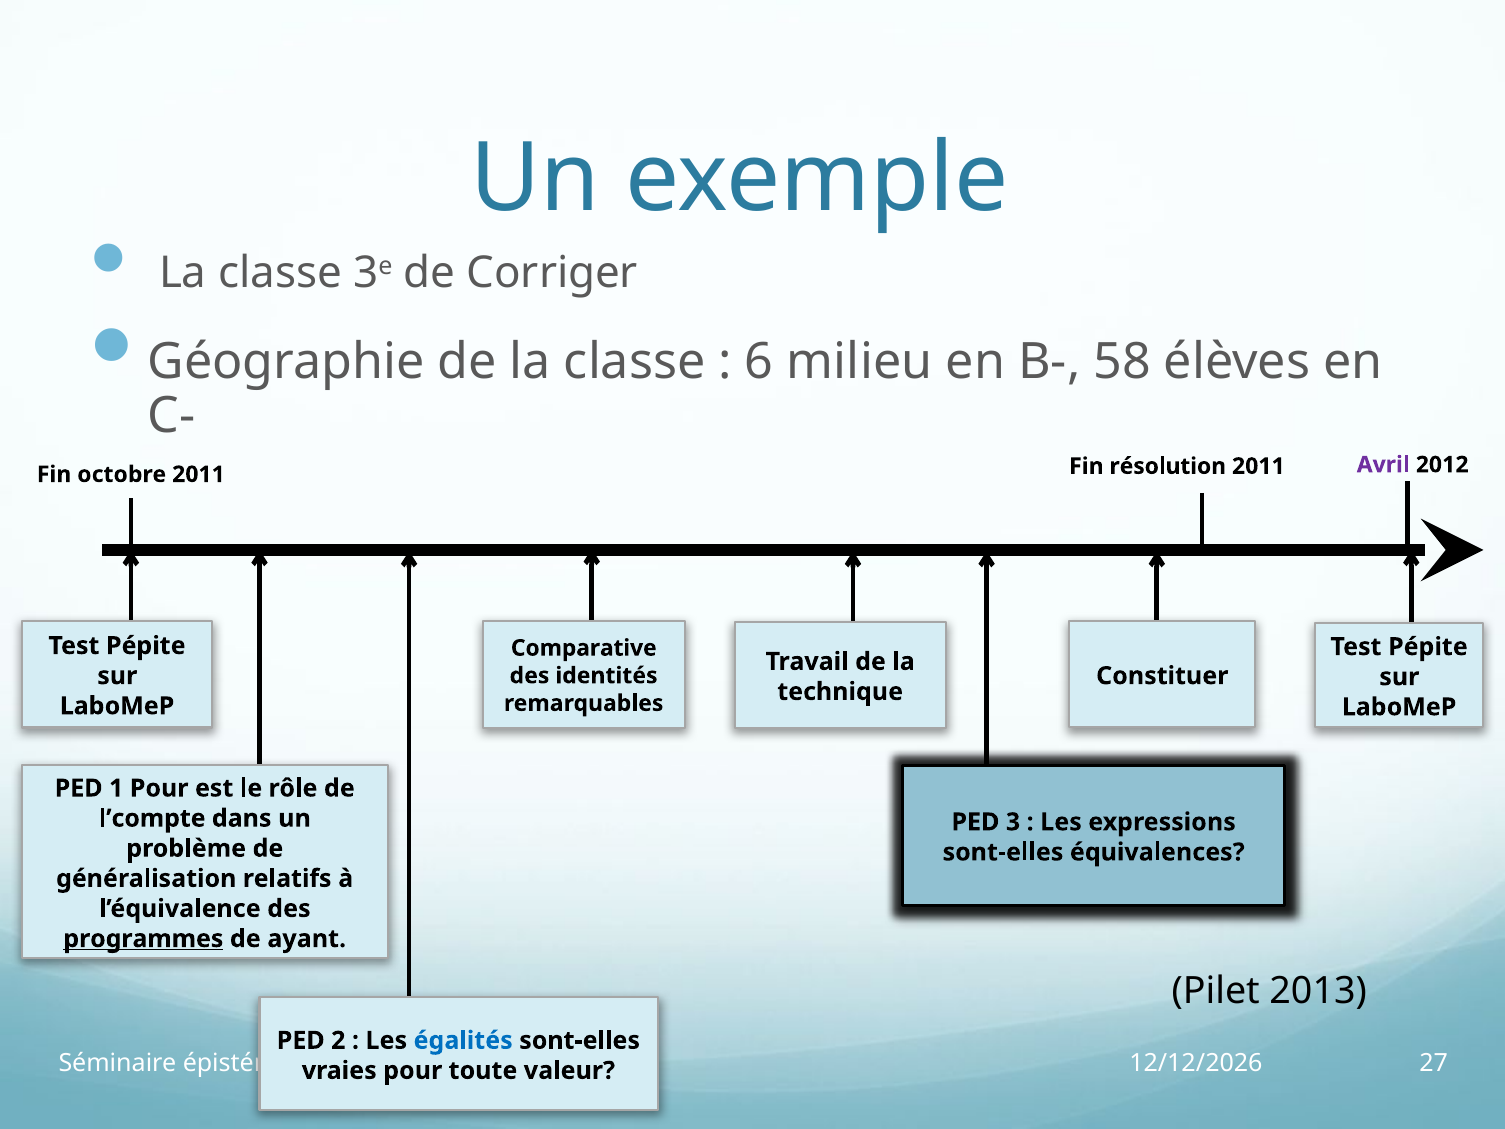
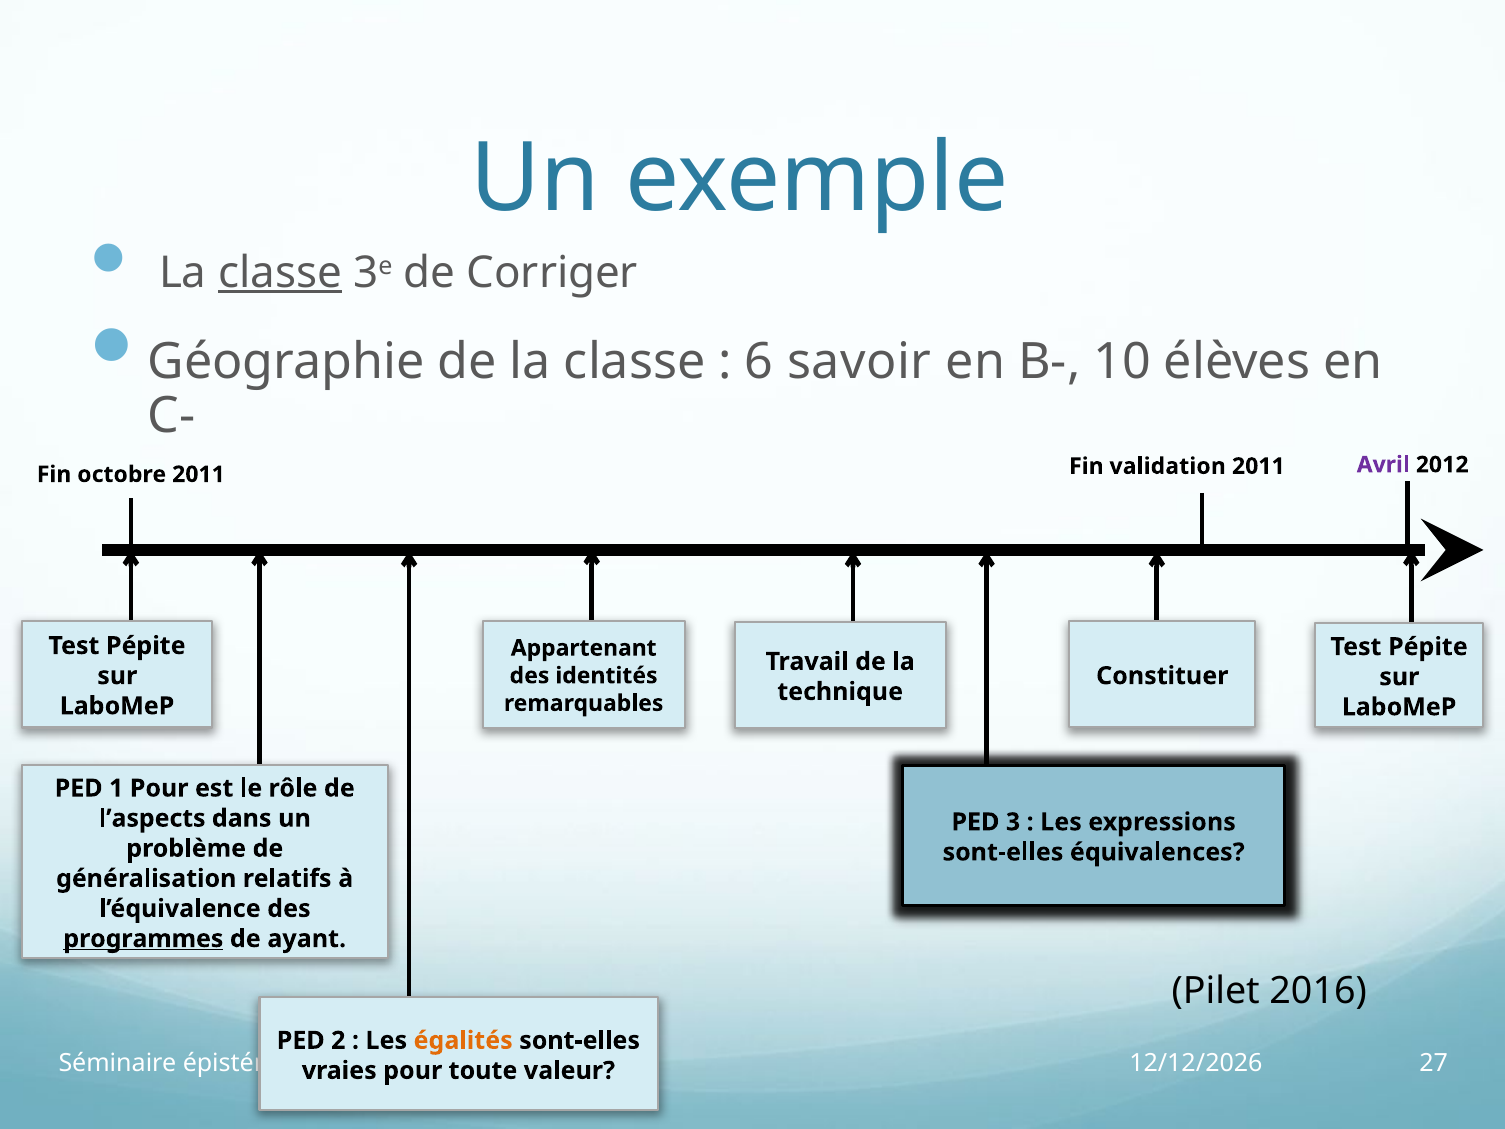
classe at (280, 273) underline: none -> present
milieu: milieu -> savoir
58: 58 -> 10
résolution: résolution -> validation
Comparative: Comparative -> Appartenant
l’compte: l’compte -> l’aspects
2013: 2013 -> 2016
égalités colour: blue -> orange
